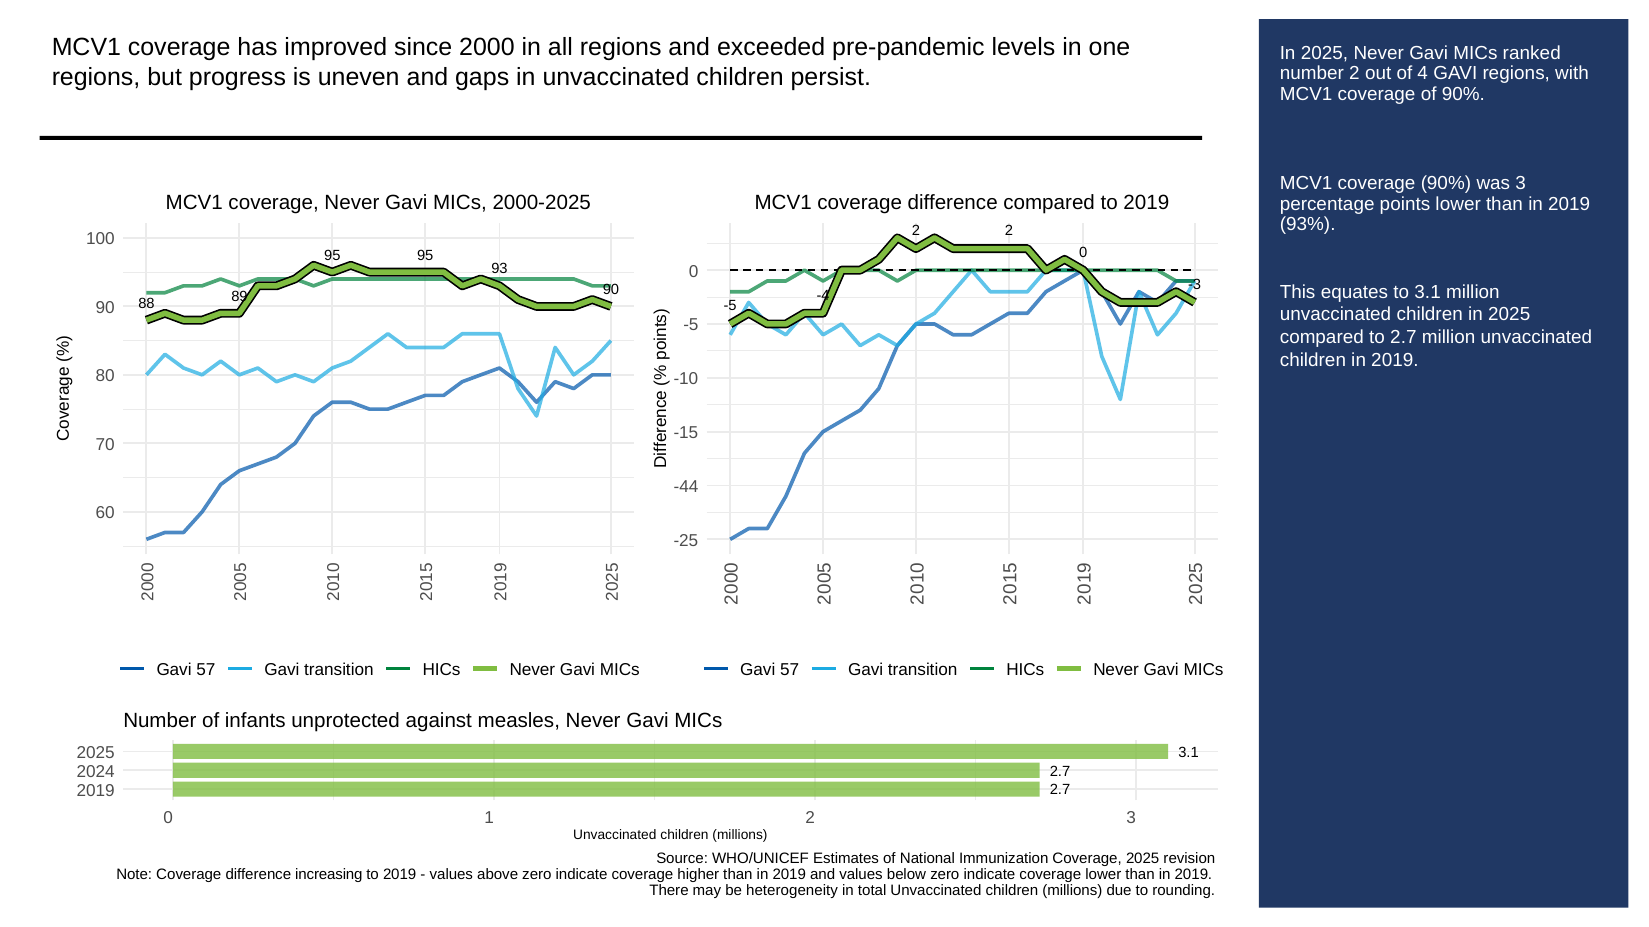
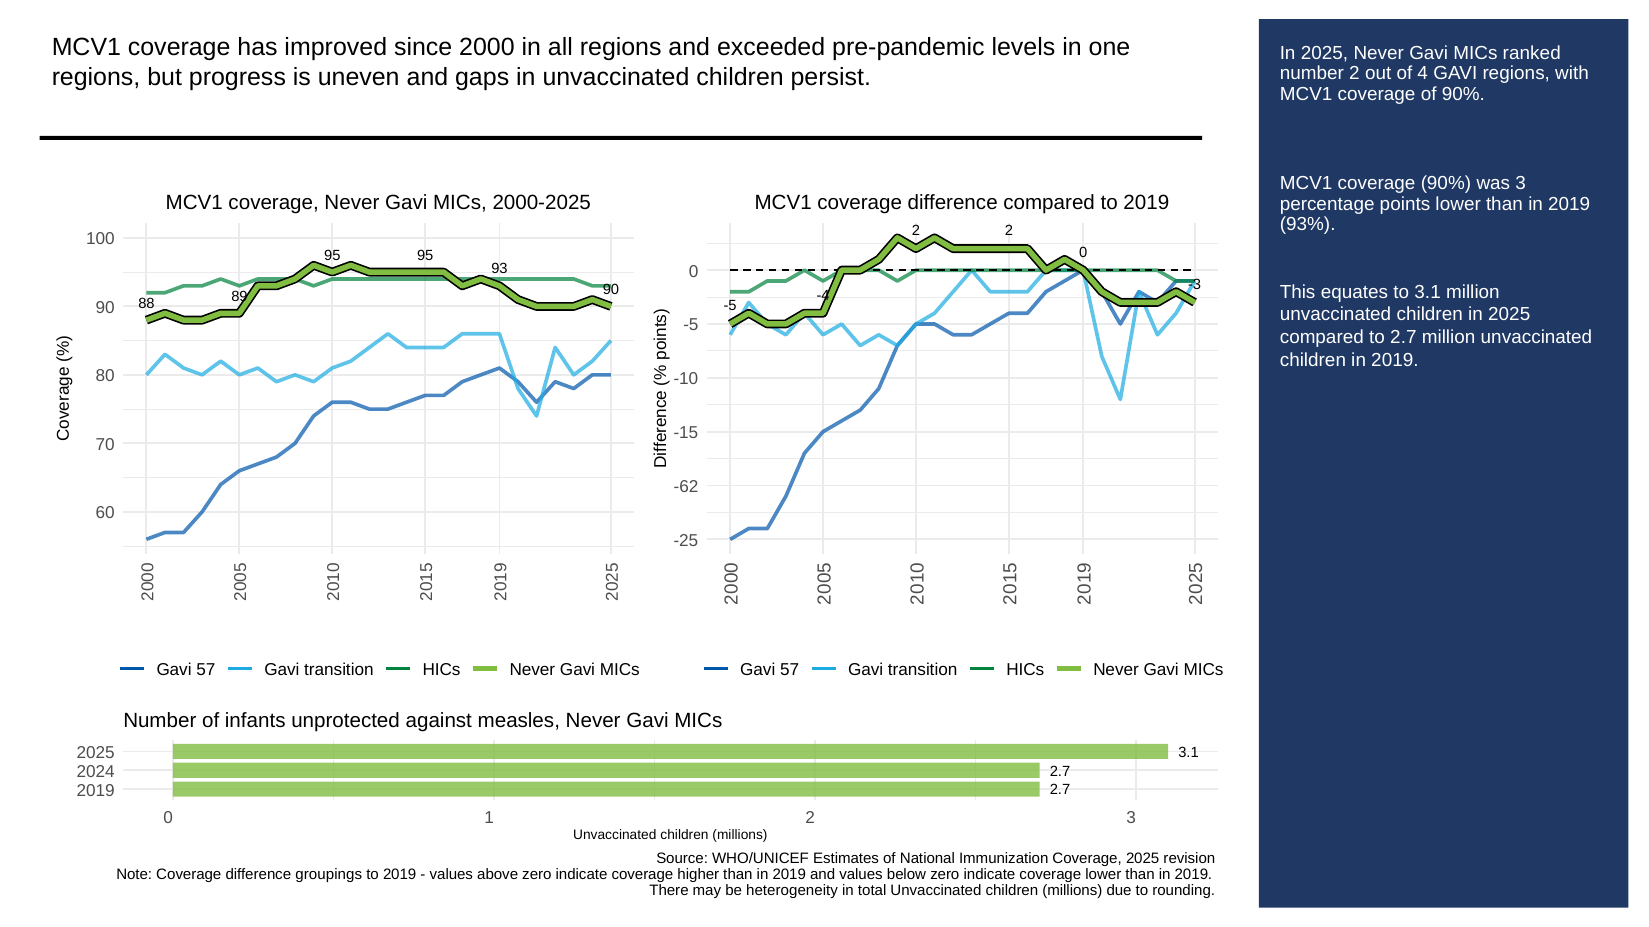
-44: -44 -> -62
increasing: increasing -> groupings
